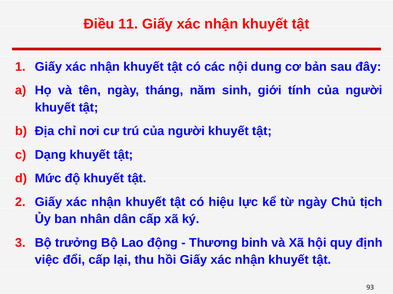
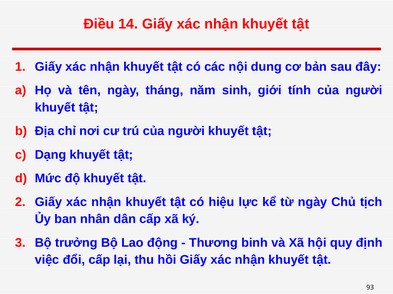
11: 11 -> 14
